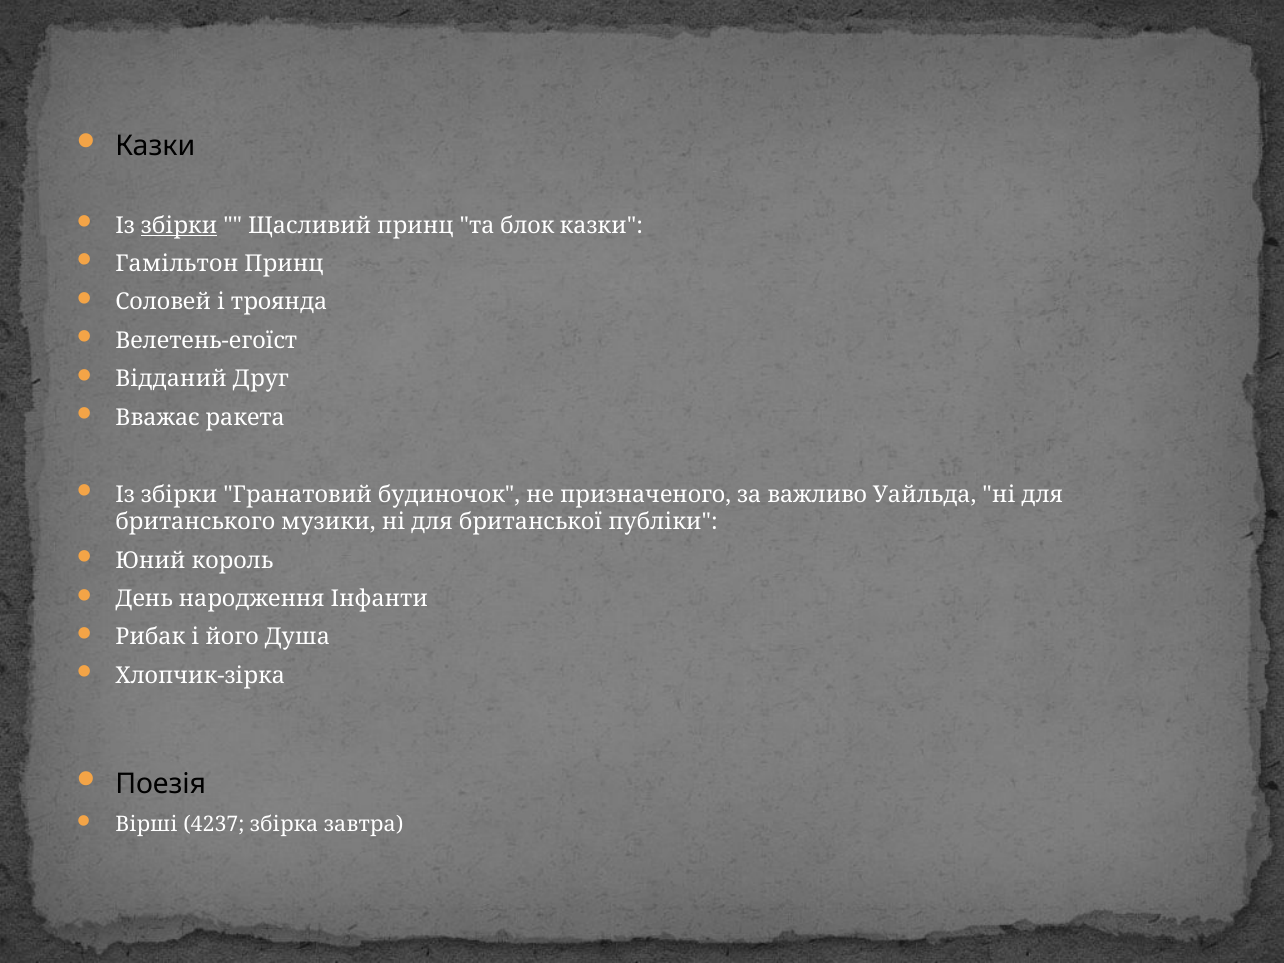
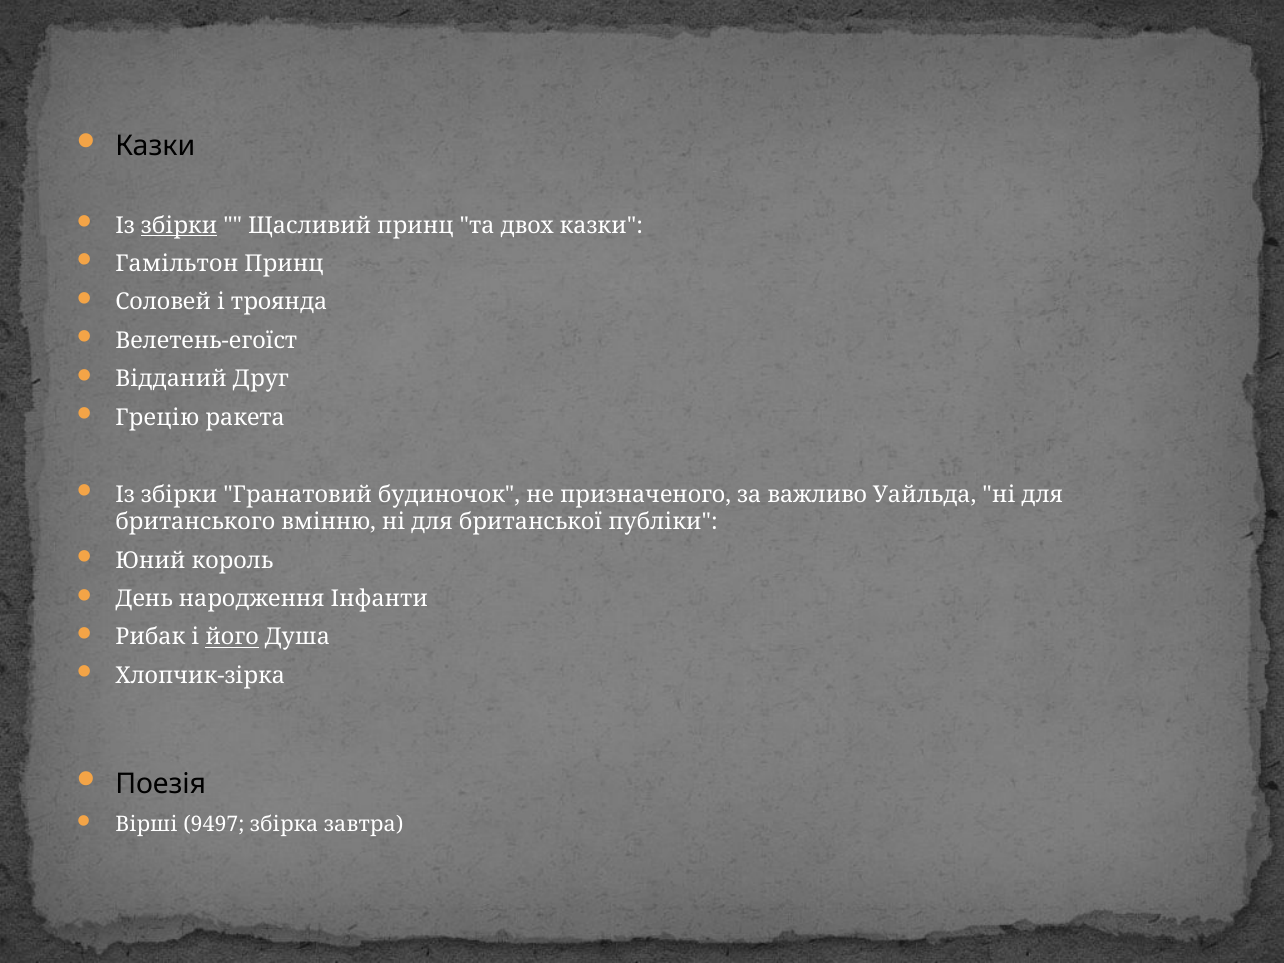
блок: блок -> двох
Вважає: Вважає -> Грецію
музики: музики -> вмінню
його underline: none -> present
4237: 4237 -> 9497
